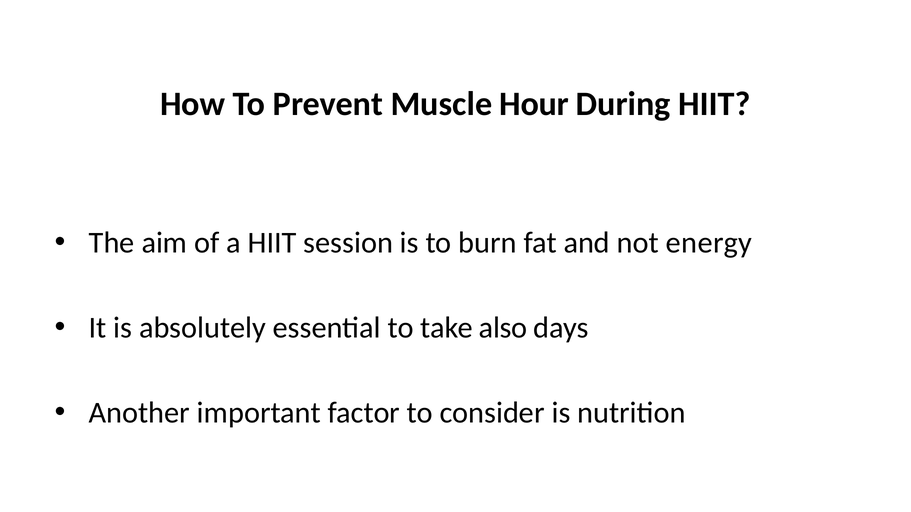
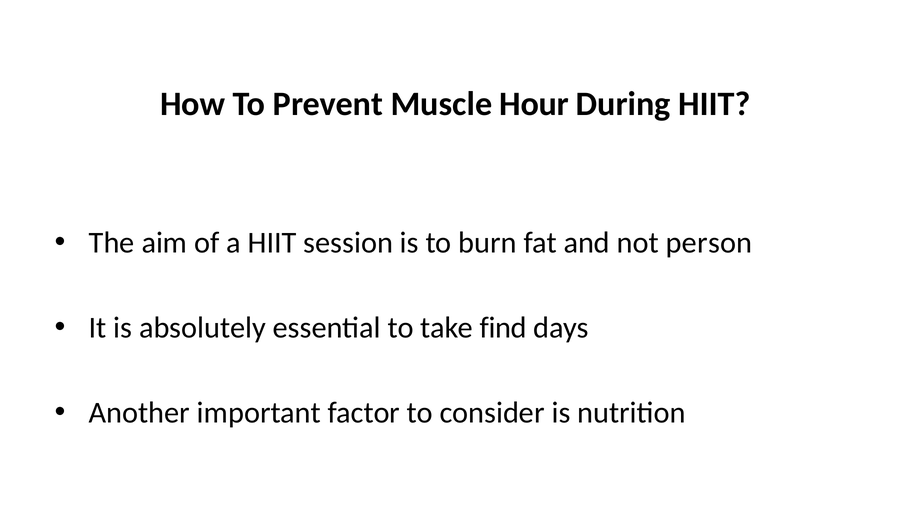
energy: energy -> person
also: also -> find
